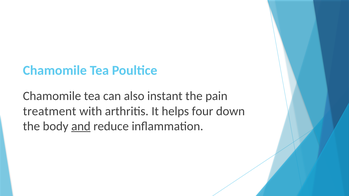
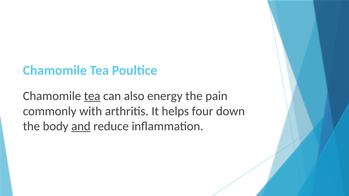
tea at (92, 96) underline: none -> present
instant: instant -> energy
treatment: treatment -> commonly
